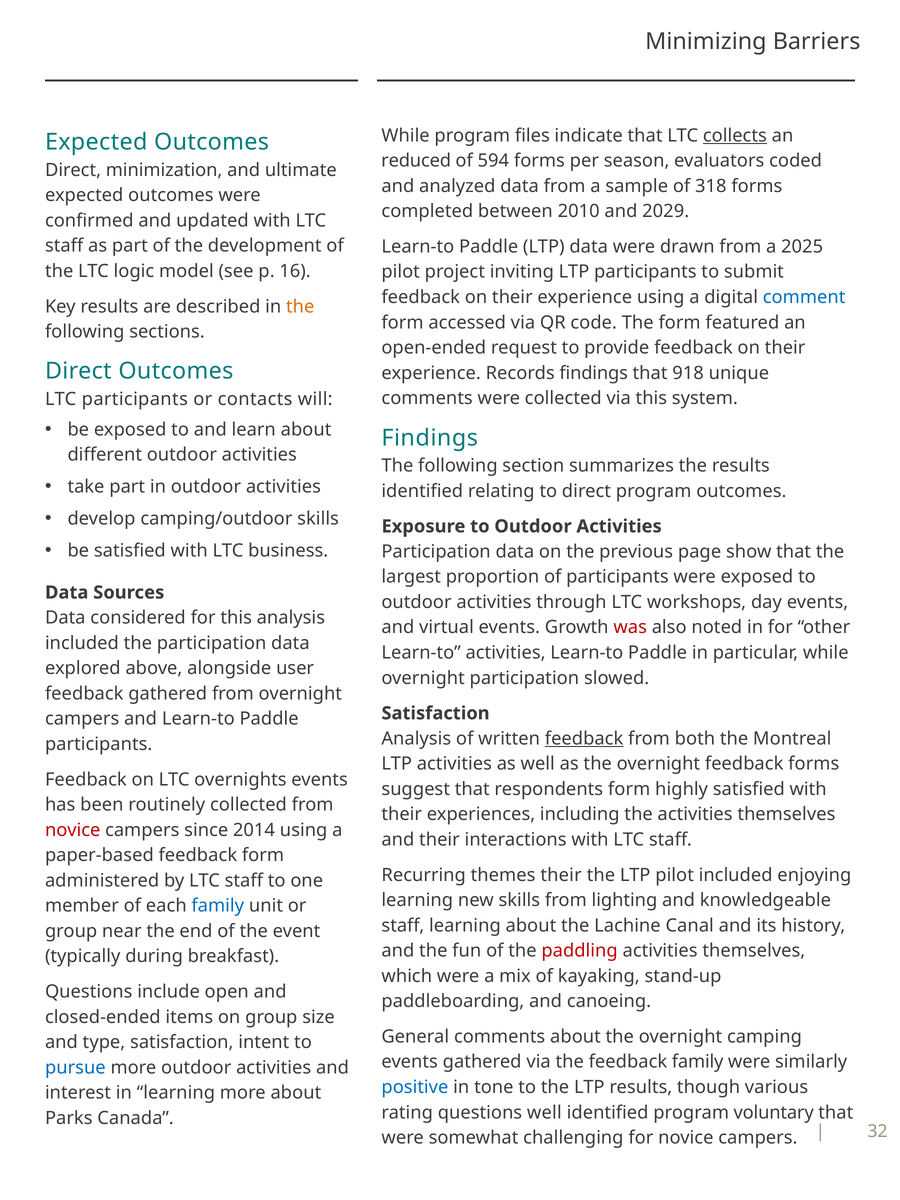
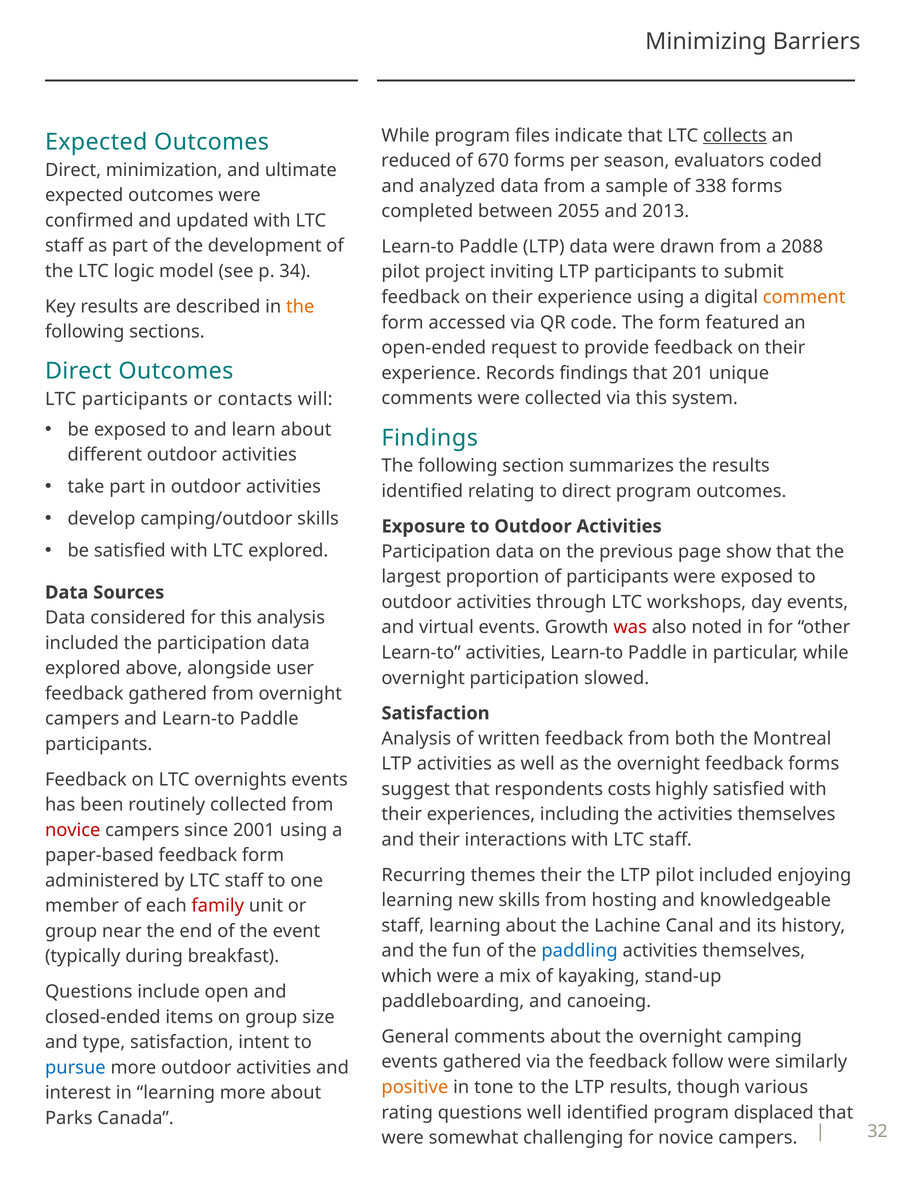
594: 594 -> 670
318: 318 -> 338
2010: 2010 -> 2055
2029: 2029 -> 2013
2025: 2025 -> 2088
16: 16 -> 34
comment colour: blue -> orange
918: 918 -> 201
LTC business: business -> explored
feedback at (584, 739) underline: present -> none
respondents form: form -> costs
2014: 2014 -> 2001
lighting: lighting -> hosting
family at (218, 906) colour: blue -> red
paddling colour: red -> blue
feedback family: family -> follow
positive colour: blue -> orange
voluntary: voluntary -> displaced
